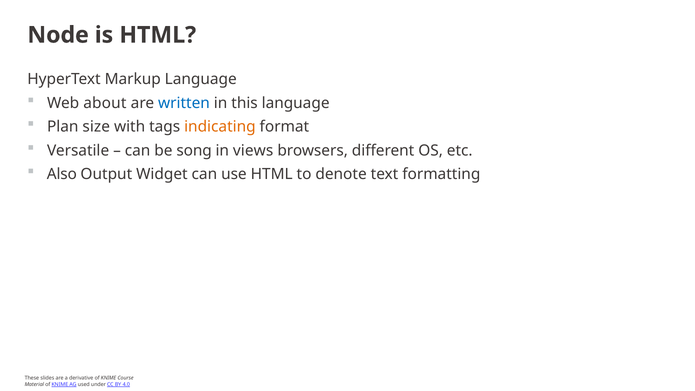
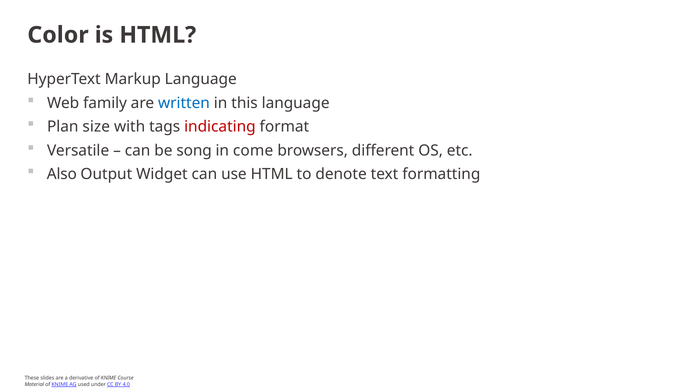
Node: Node -> Color
about: about -> family
indicating colour: orange -> red
views: views -> come
